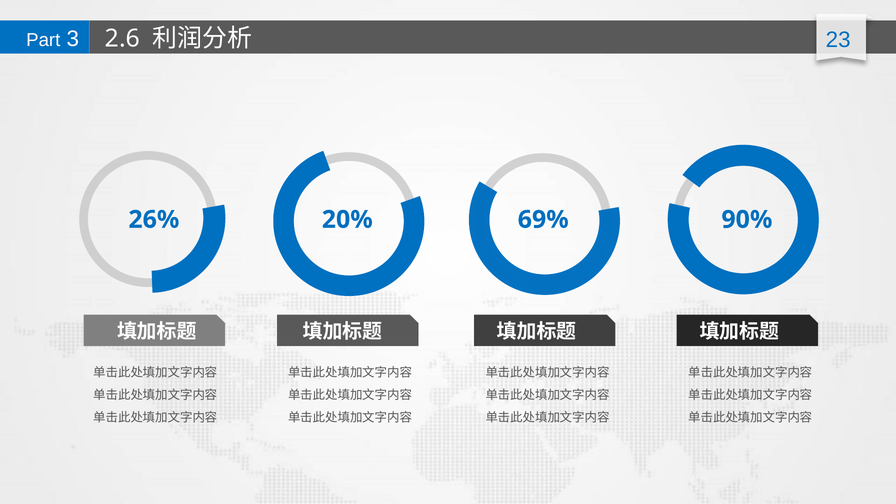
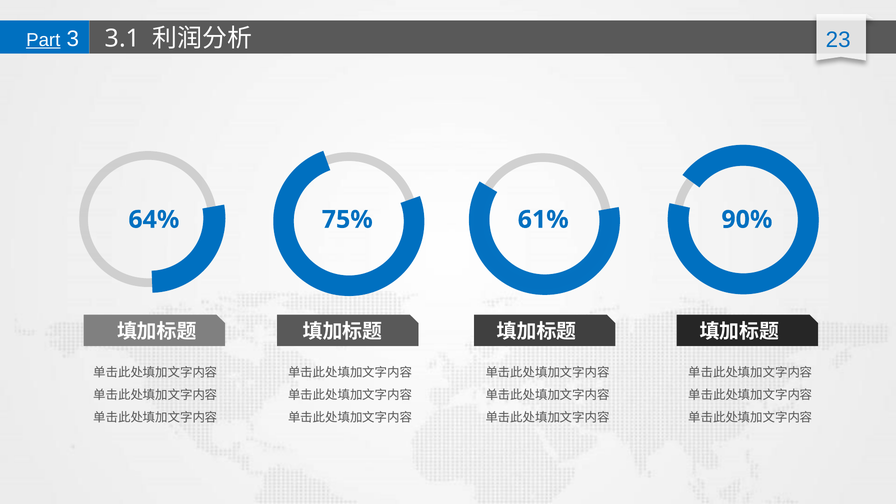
2.6: 2.6 -> 3.1
Part underline: none -> present
26%: 26% -> 64%
20%: 20% -> 75%
69%: 69% -> 61%
